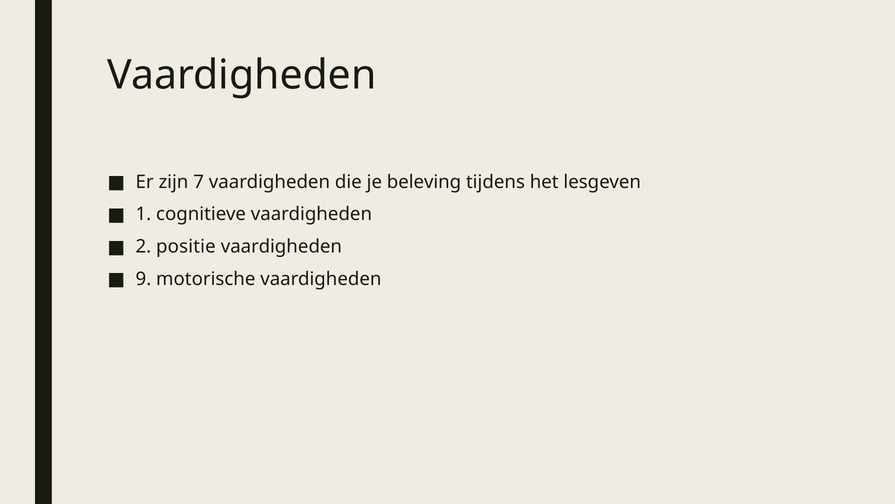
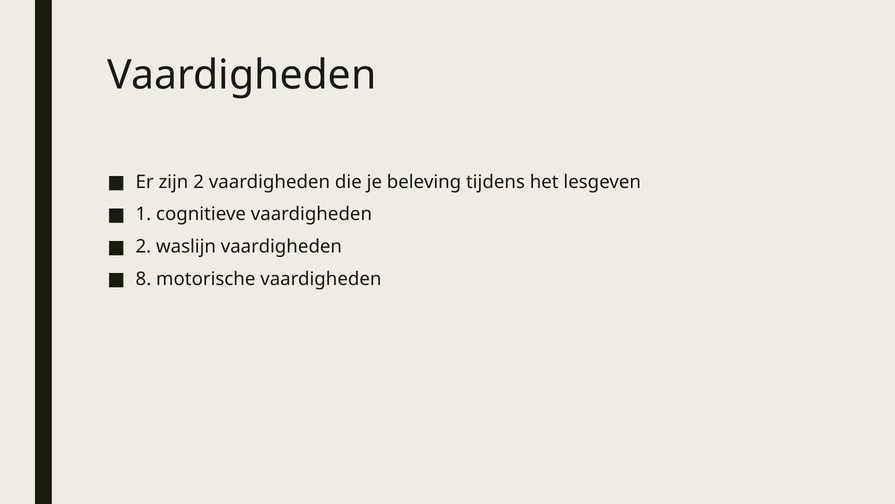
zijn 7: 7 -> 2
positie: positie -> waslijn
9: 9 -> 8
